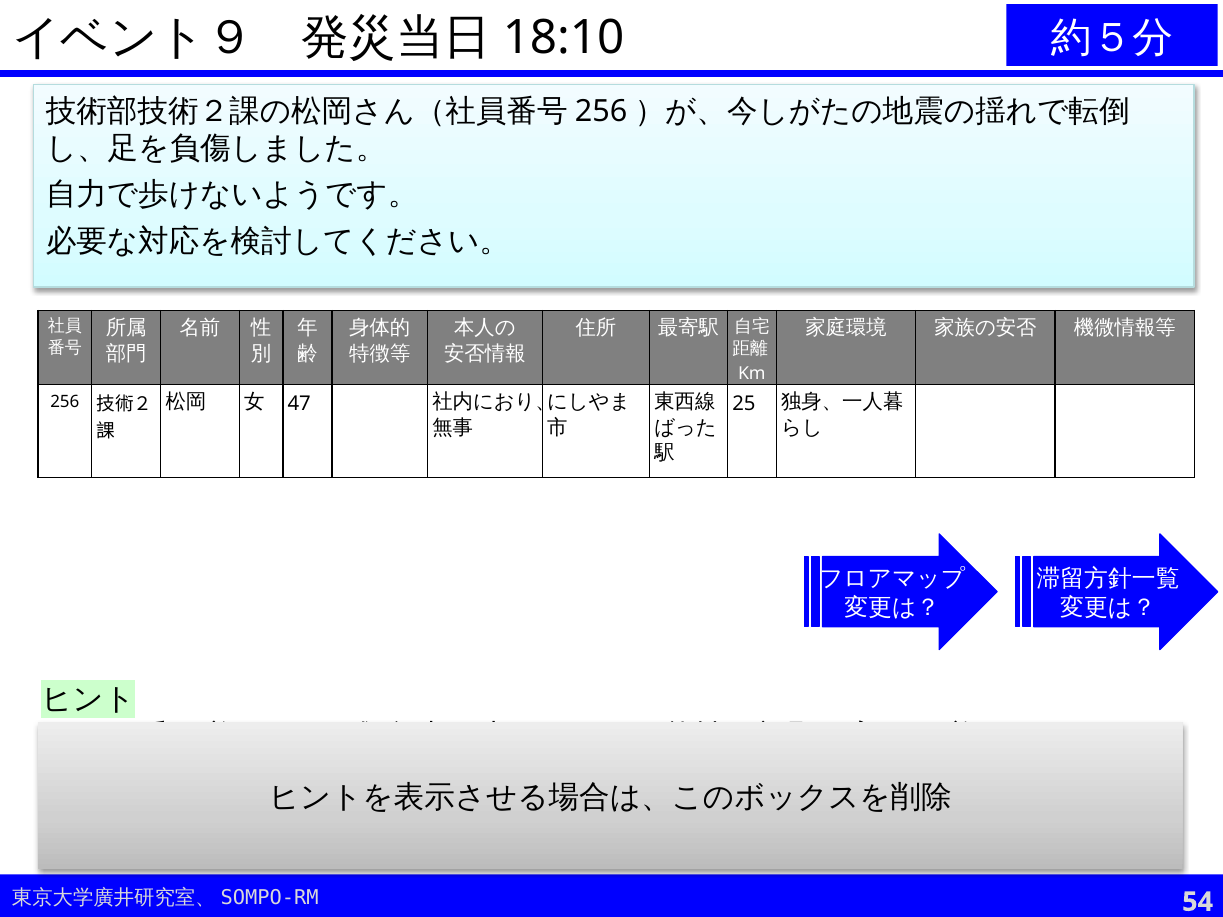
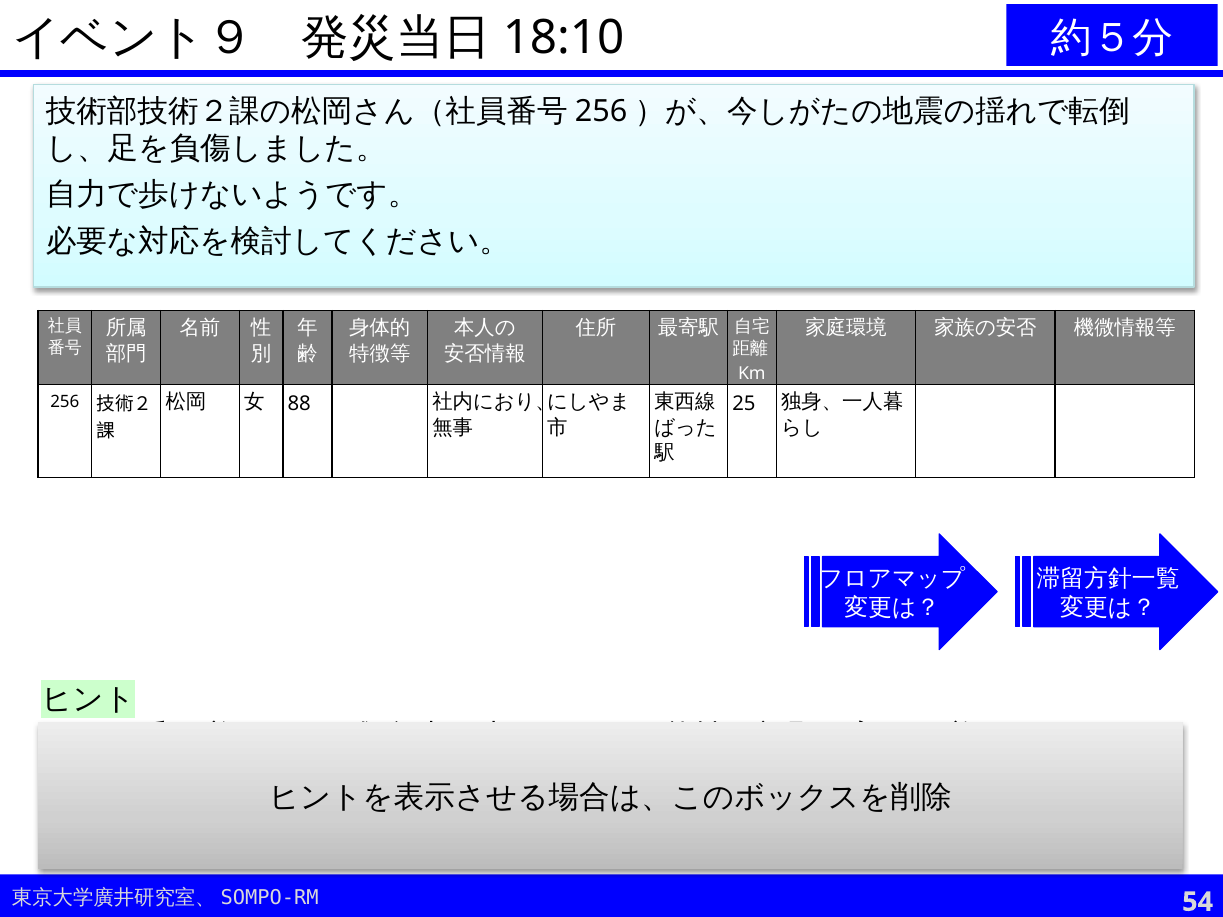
47: 47 -> 88
